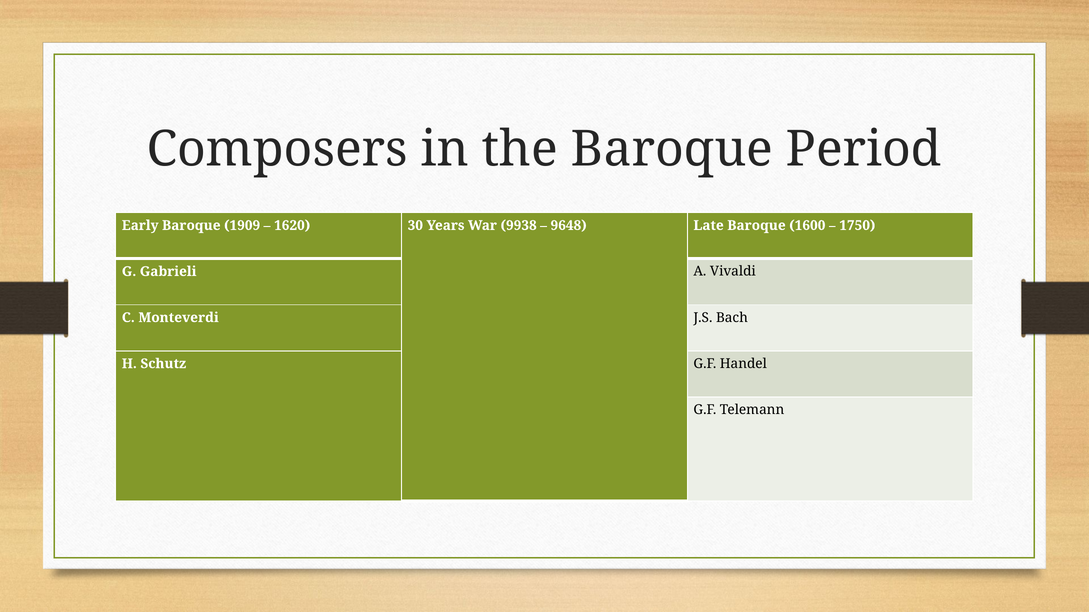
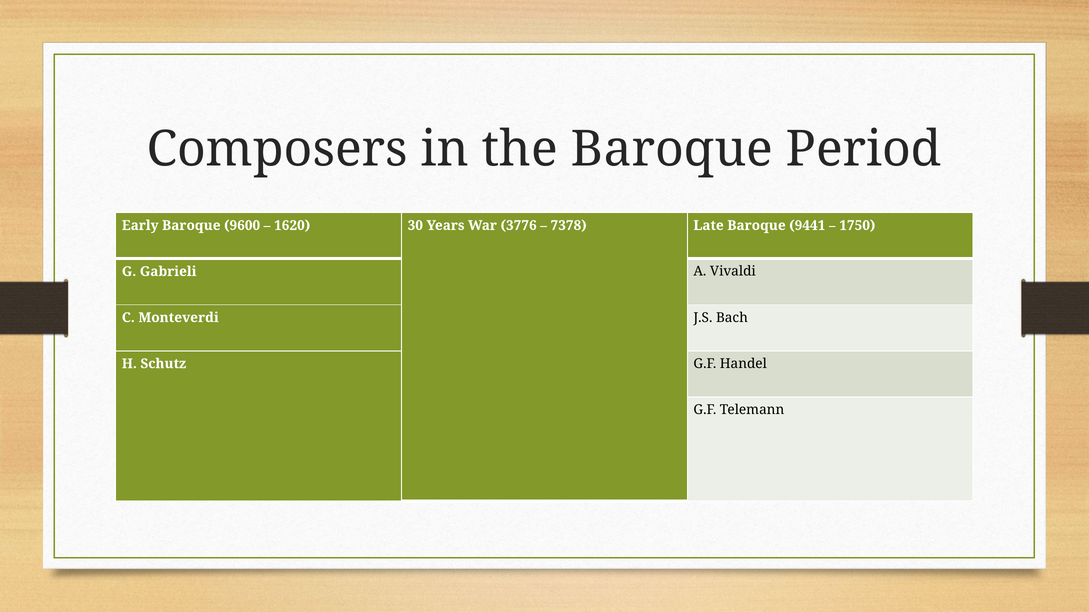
1909: 1909 -> 9600
9938: 9938 -> 3776
9648: 9648 -> 7378
1600: 1600 -> 9441
